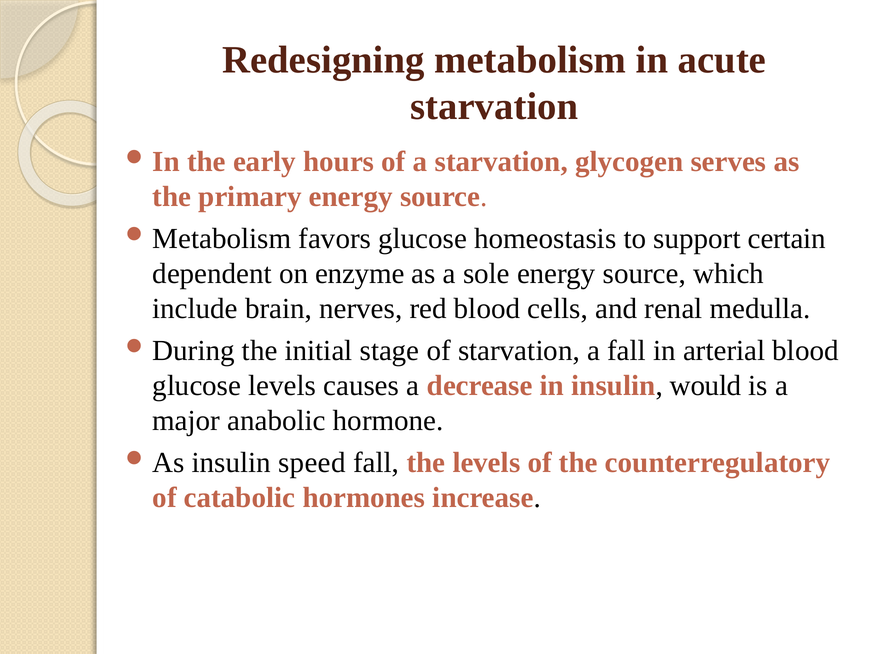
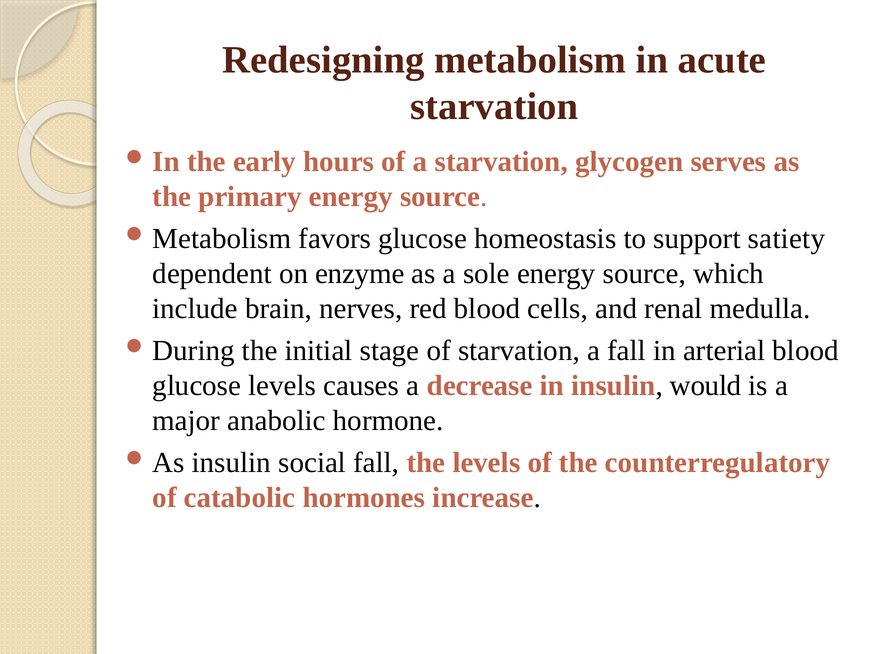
certain: certain -> satiety
speed: speed -> social
